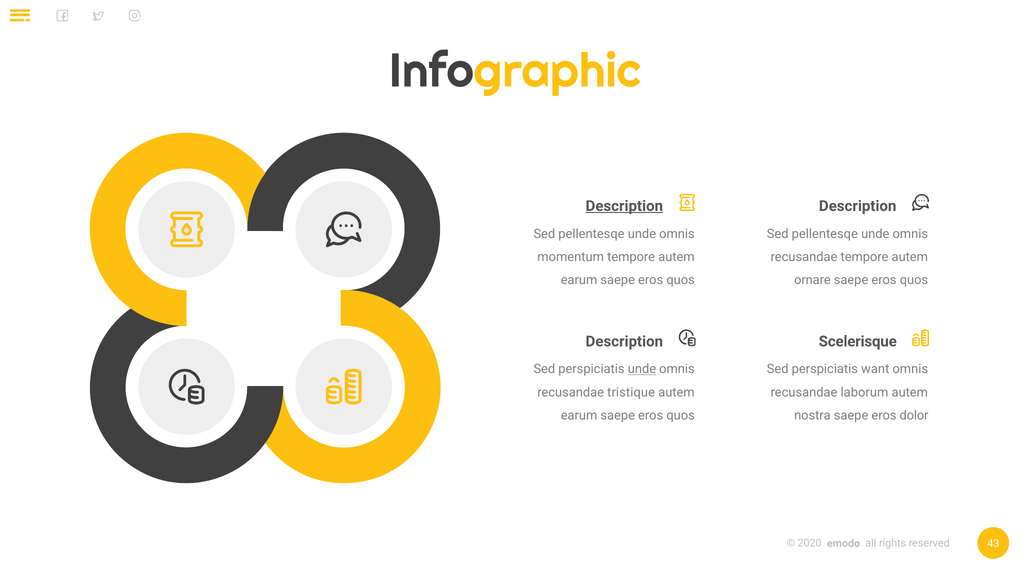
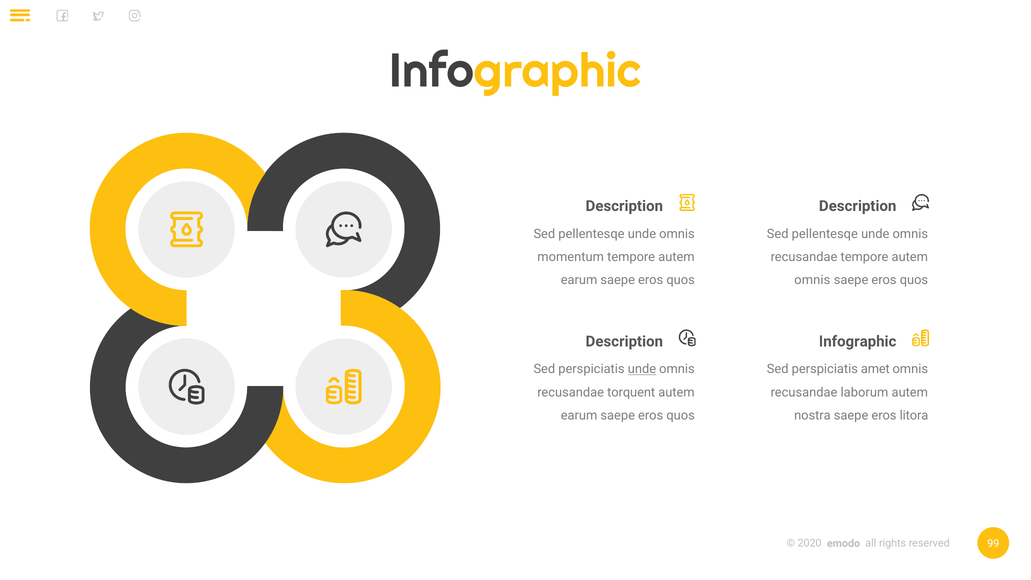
Description at (624, 206) underline: present -> none
ornare at (812, 280): ornare -> omnis
Scelerisque at (858, 341): Scelerisque -> Infographic
want: want -> amet
tristique: tristique -> torquent
dolor: dolor -> litora
43: 43 -> 99
